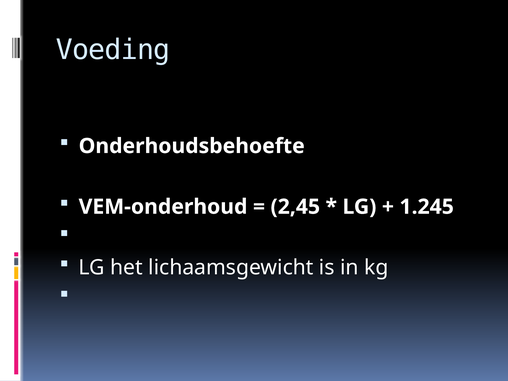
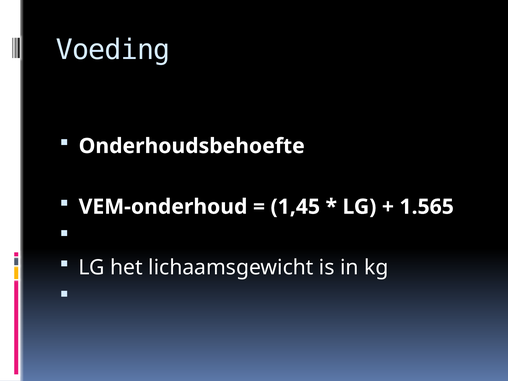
2,45: 2,45 -> 1,45
1.245: 1.245 -> 1.565
